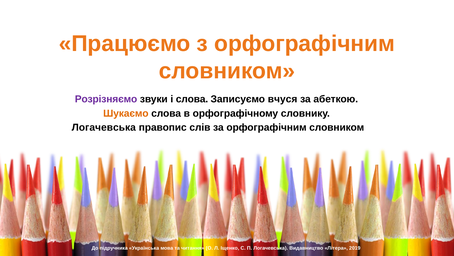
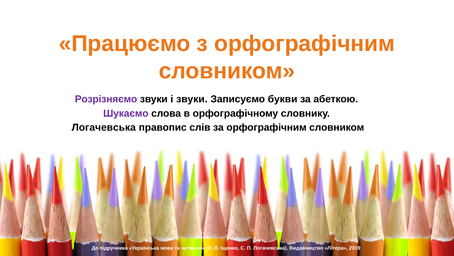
і слова: слова -> звуки
вчуся: вчуся -> букви
Шукаємо colour: orange -> purple
